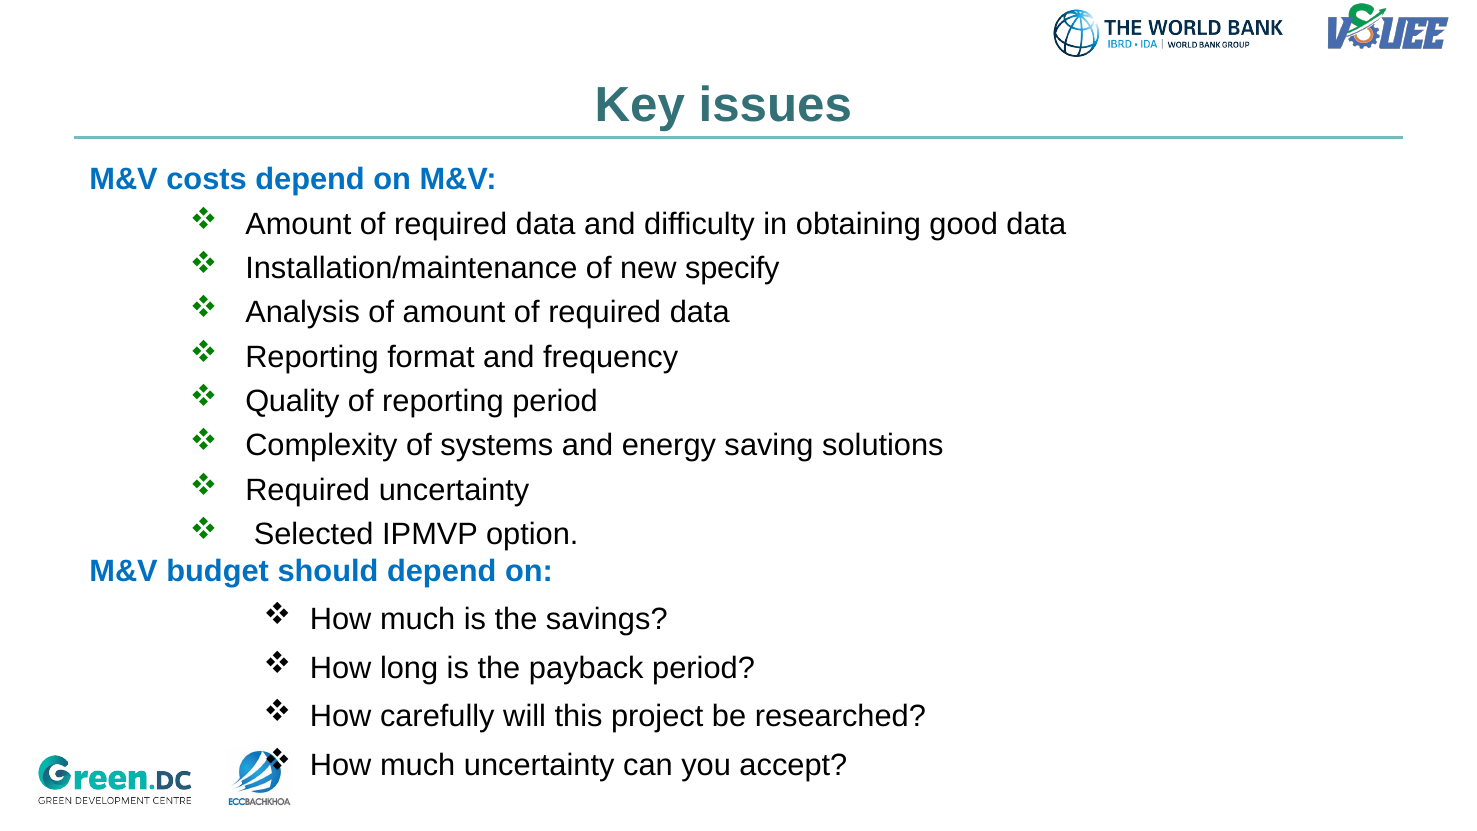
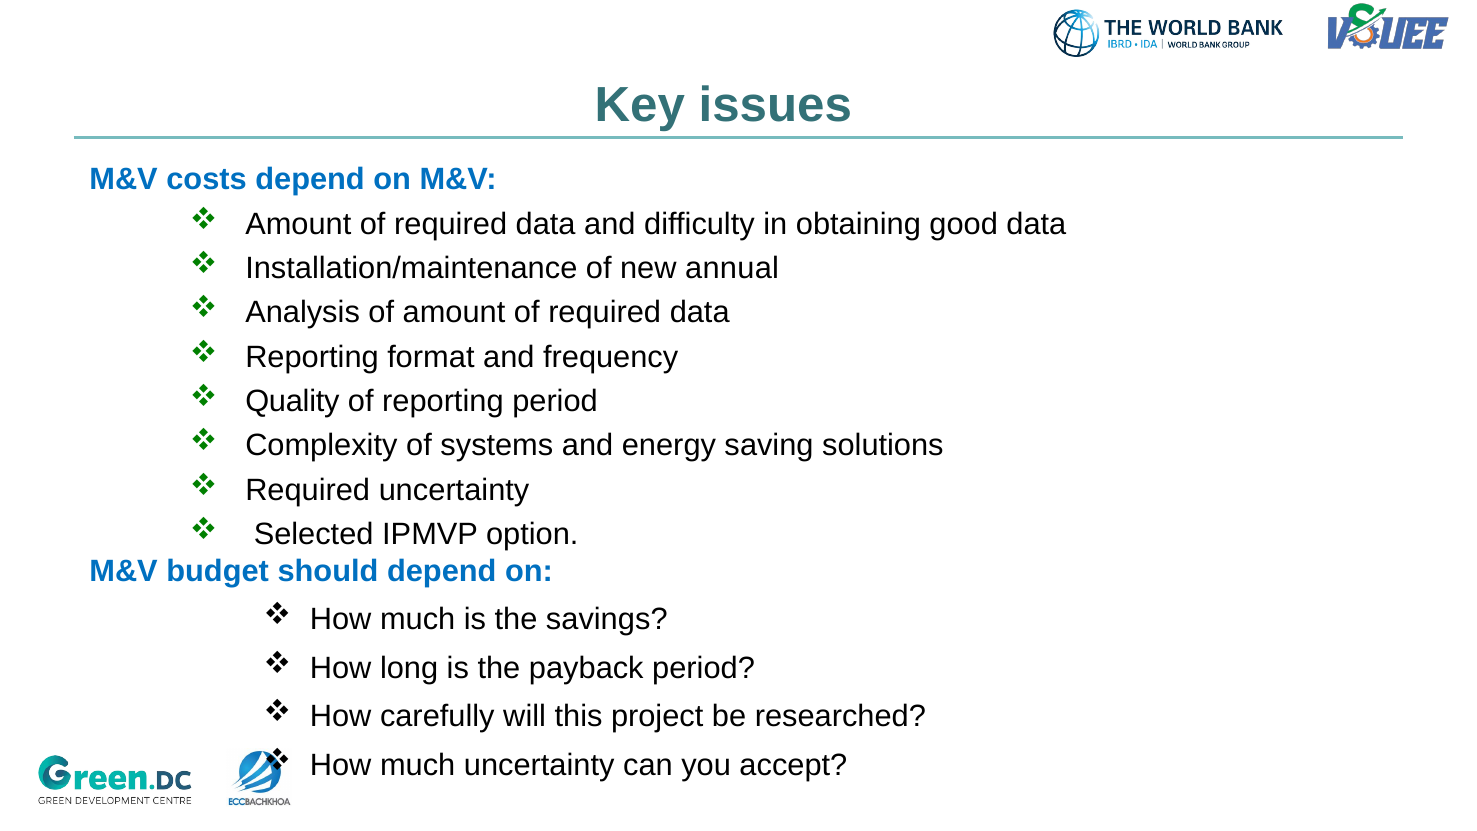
specify: specify -> annual
